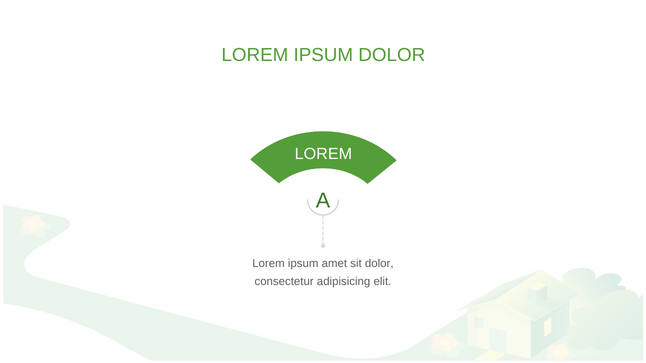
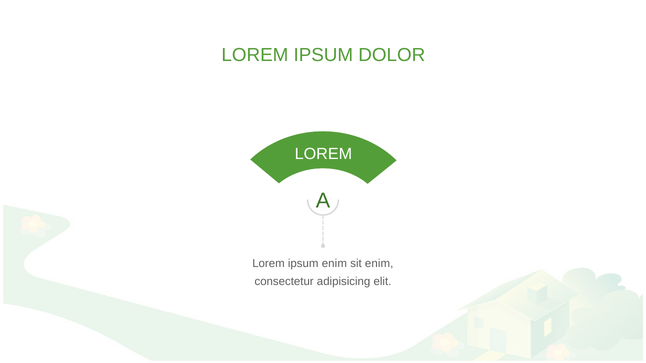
ipsum amet: amet -> enim
sit dolor: dolor -> enim
